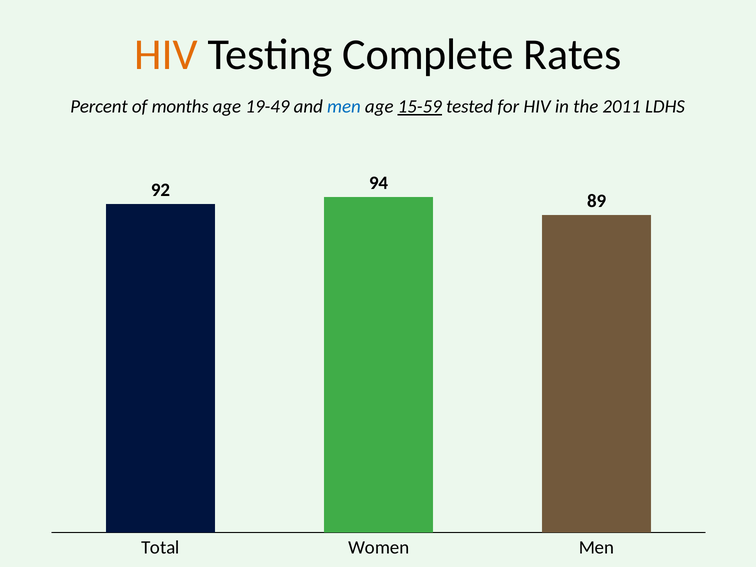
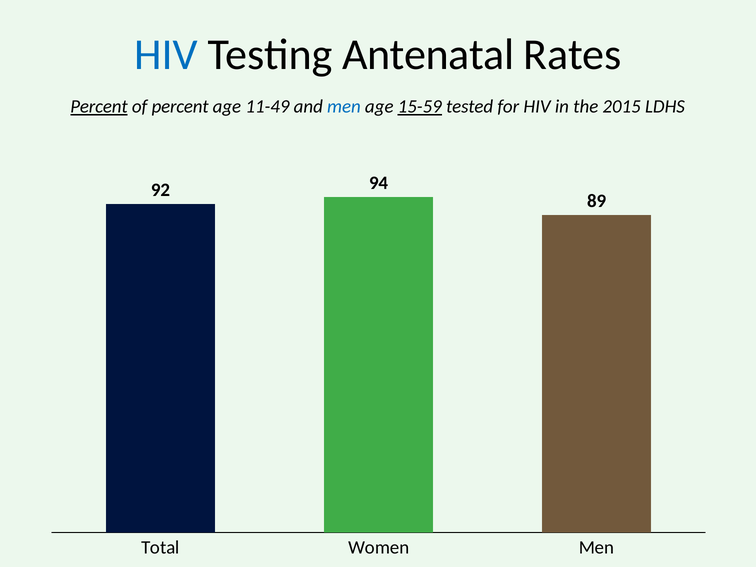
HIV at (166, 54) colour: orange -> blue
Complete: Complete -> Antenatal
Percent at (99, 107) underline: none -> present
of months: months -> percent
19-49: 19-49 -> 11-49
2011: 2011 -> 2015
